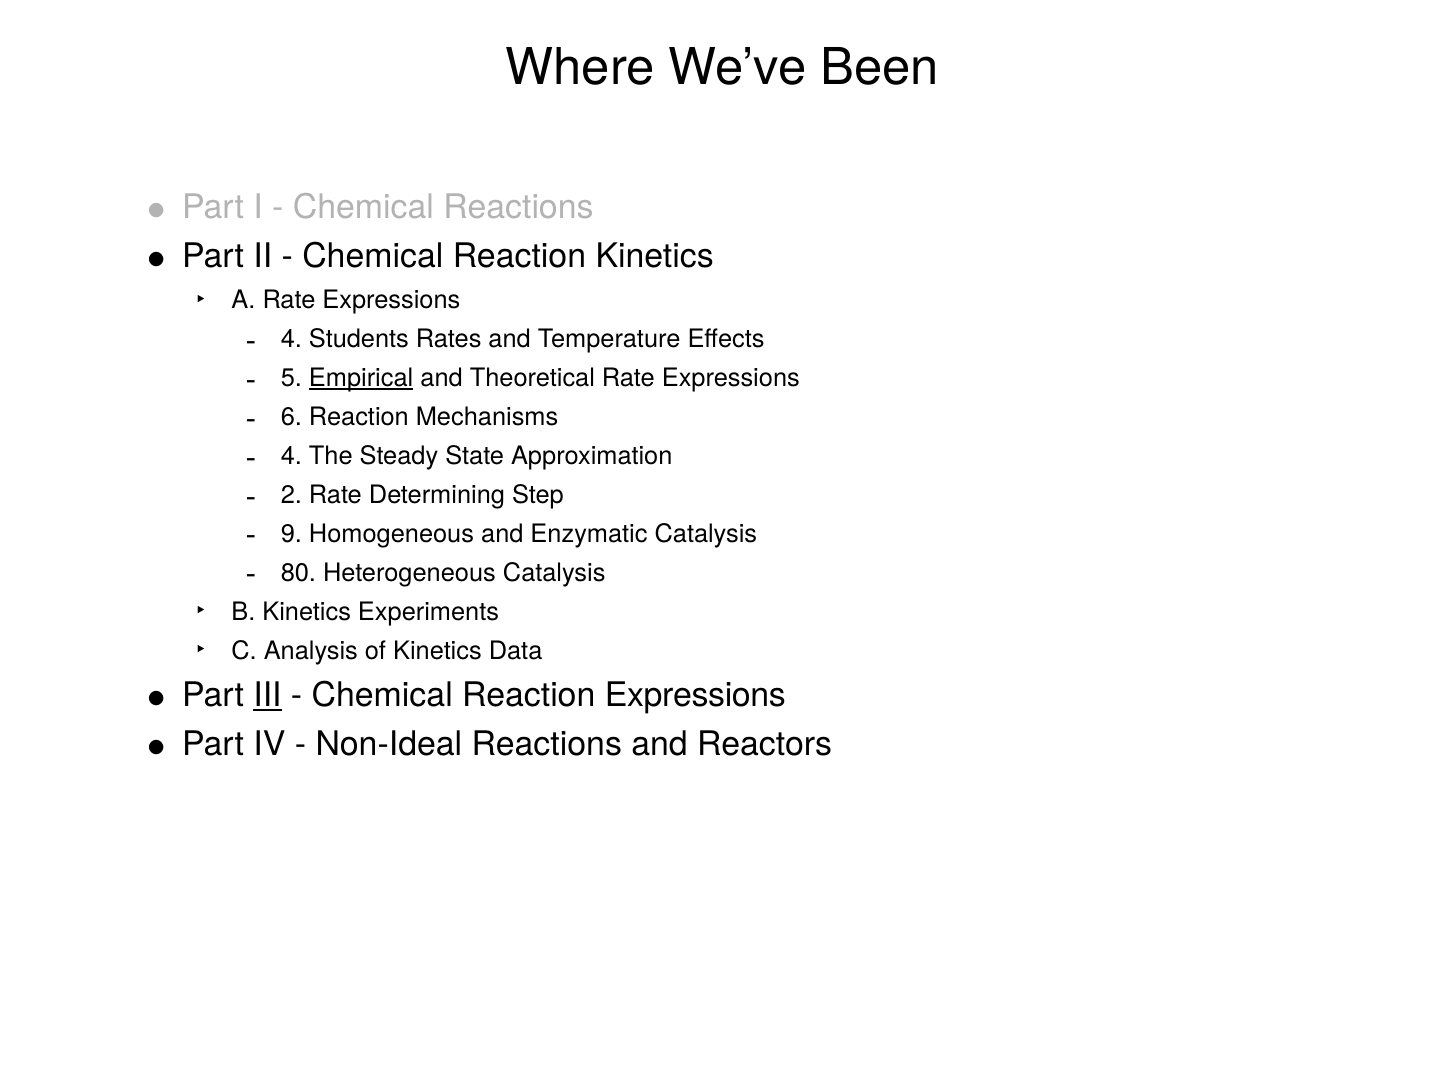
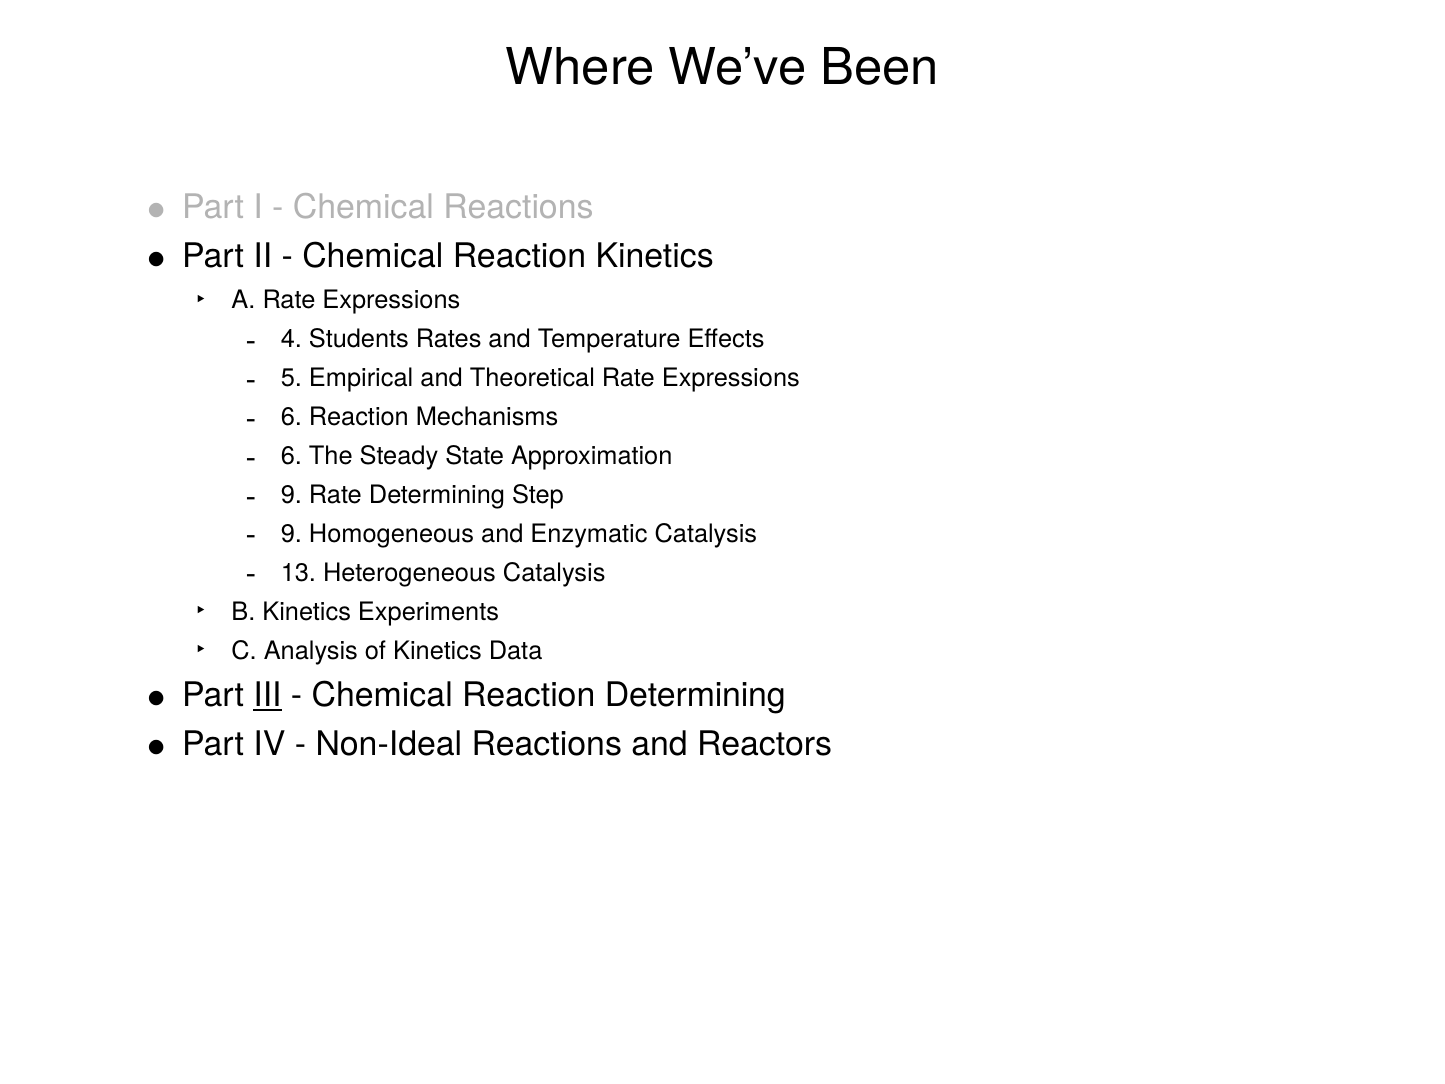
Empirical underline: present -> none
4 at (291, 456): 4 -> 6
2 at (291, 495): 2 -> 9
80: 80 -> 13
Reaction Expressions: Expressions -> Determining
